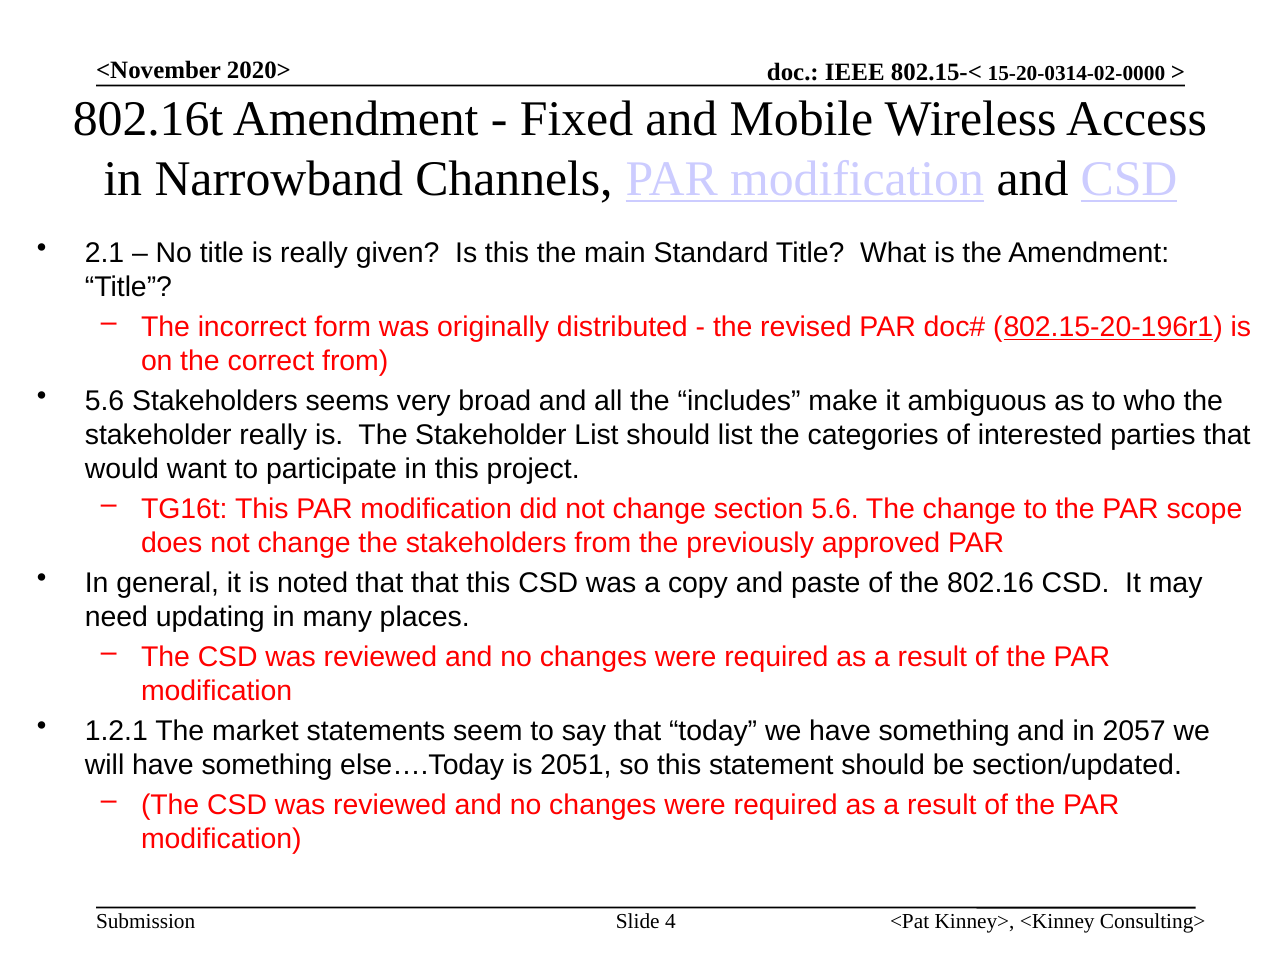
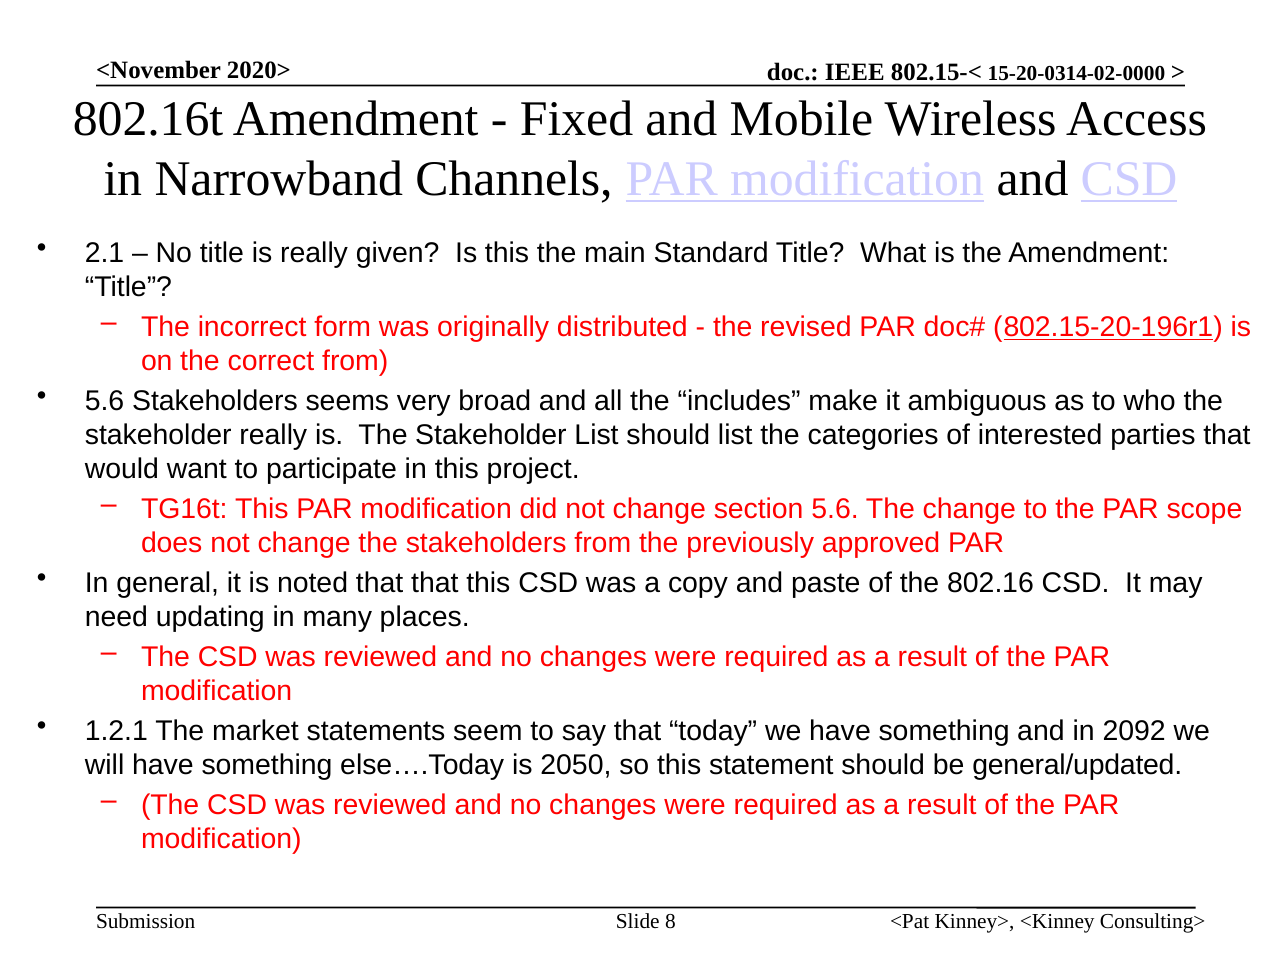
2057: 2057 -> 2092
2051: 2051 -> 2050
section/updated: section/updated -> general/updated
4: 4 -> 8
